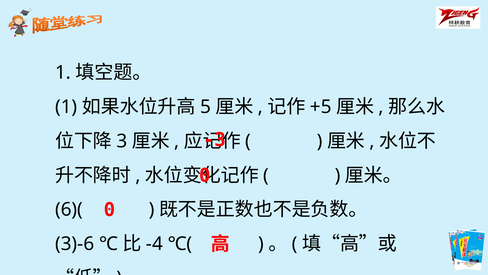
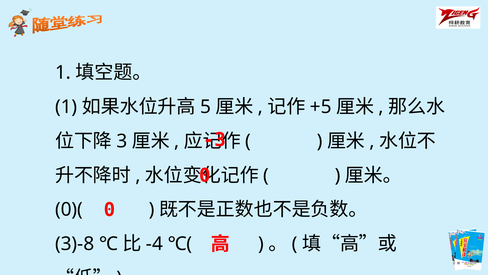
6)(: 6)( -> 0)(
3)-6: 3)-6 -> 3)-8
